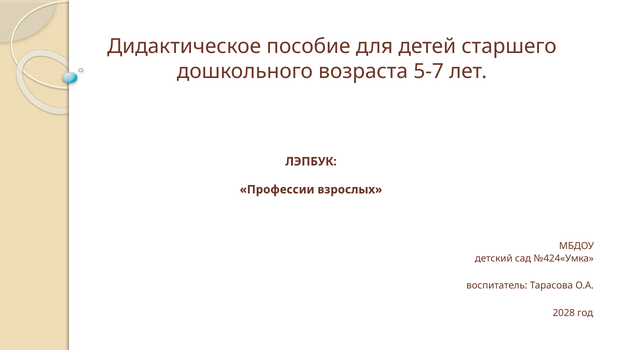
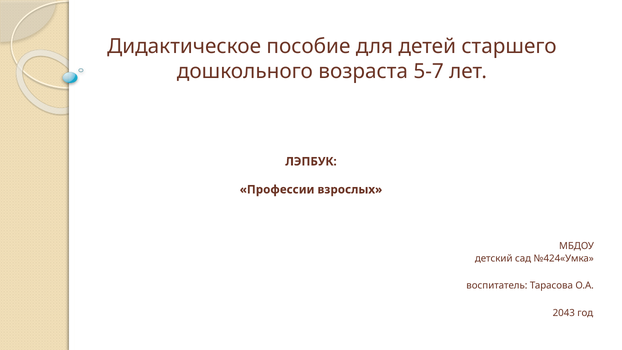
2028: 2028 -> 2043
